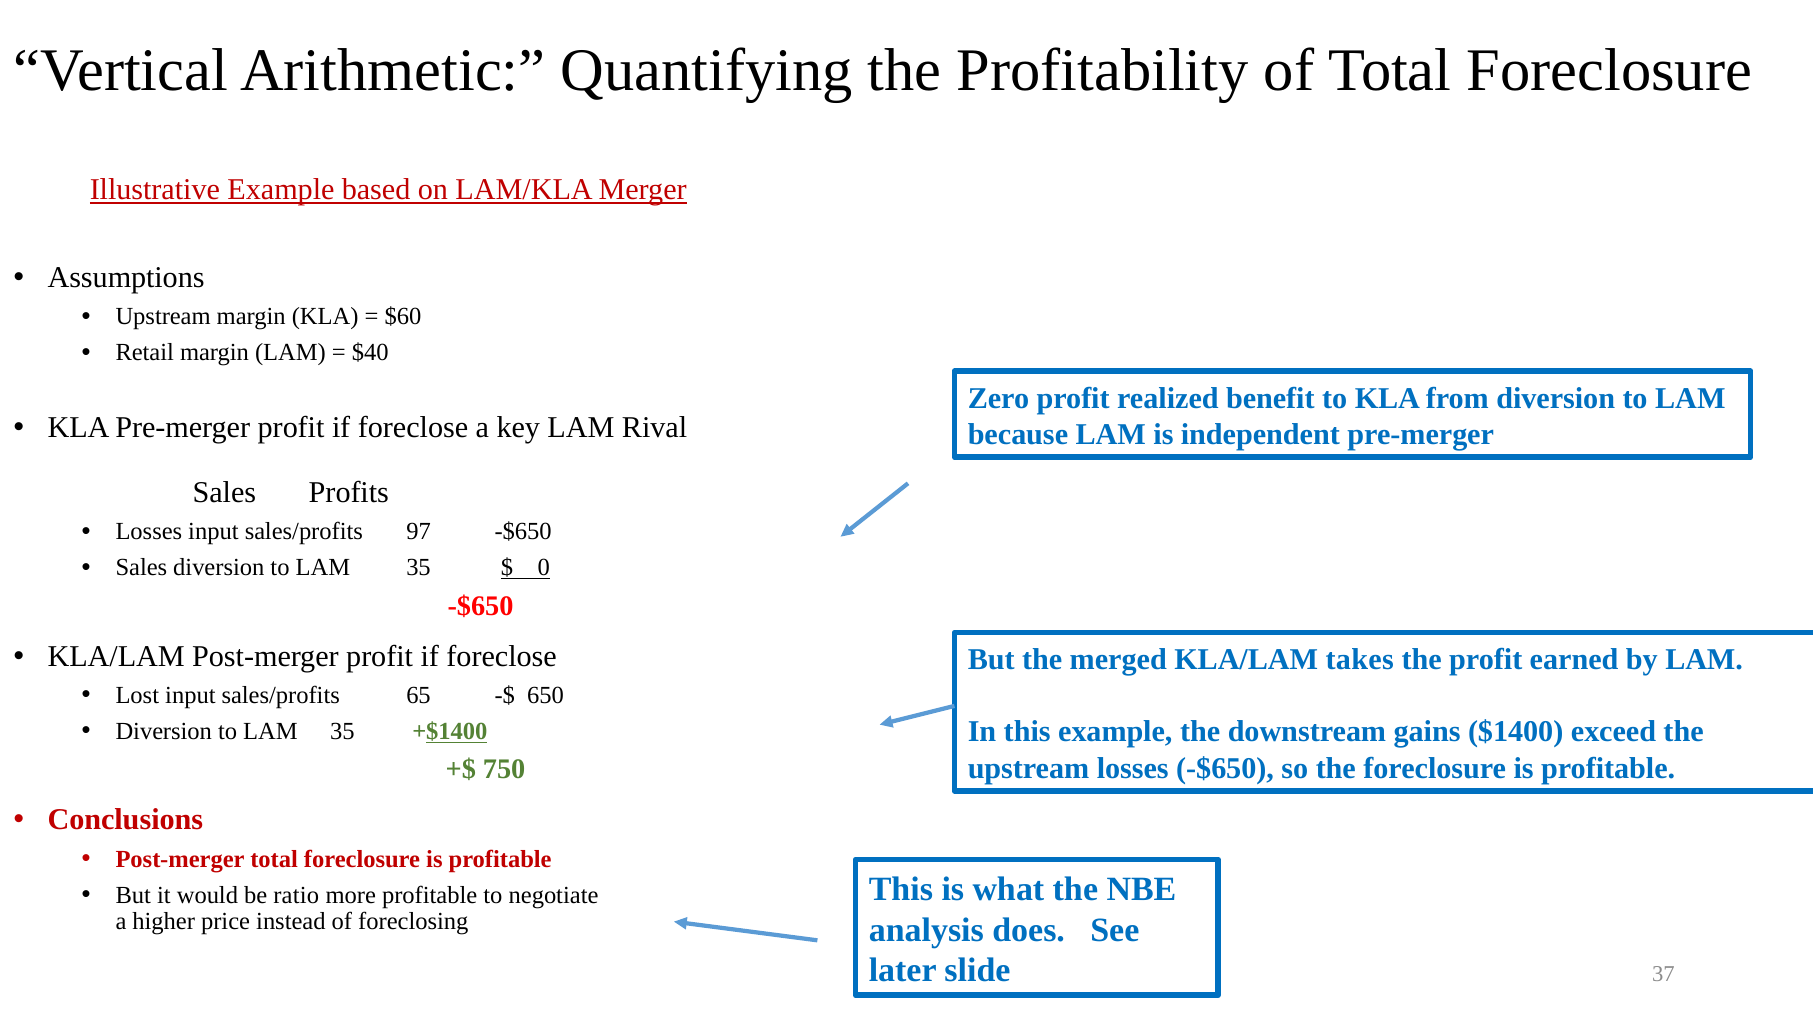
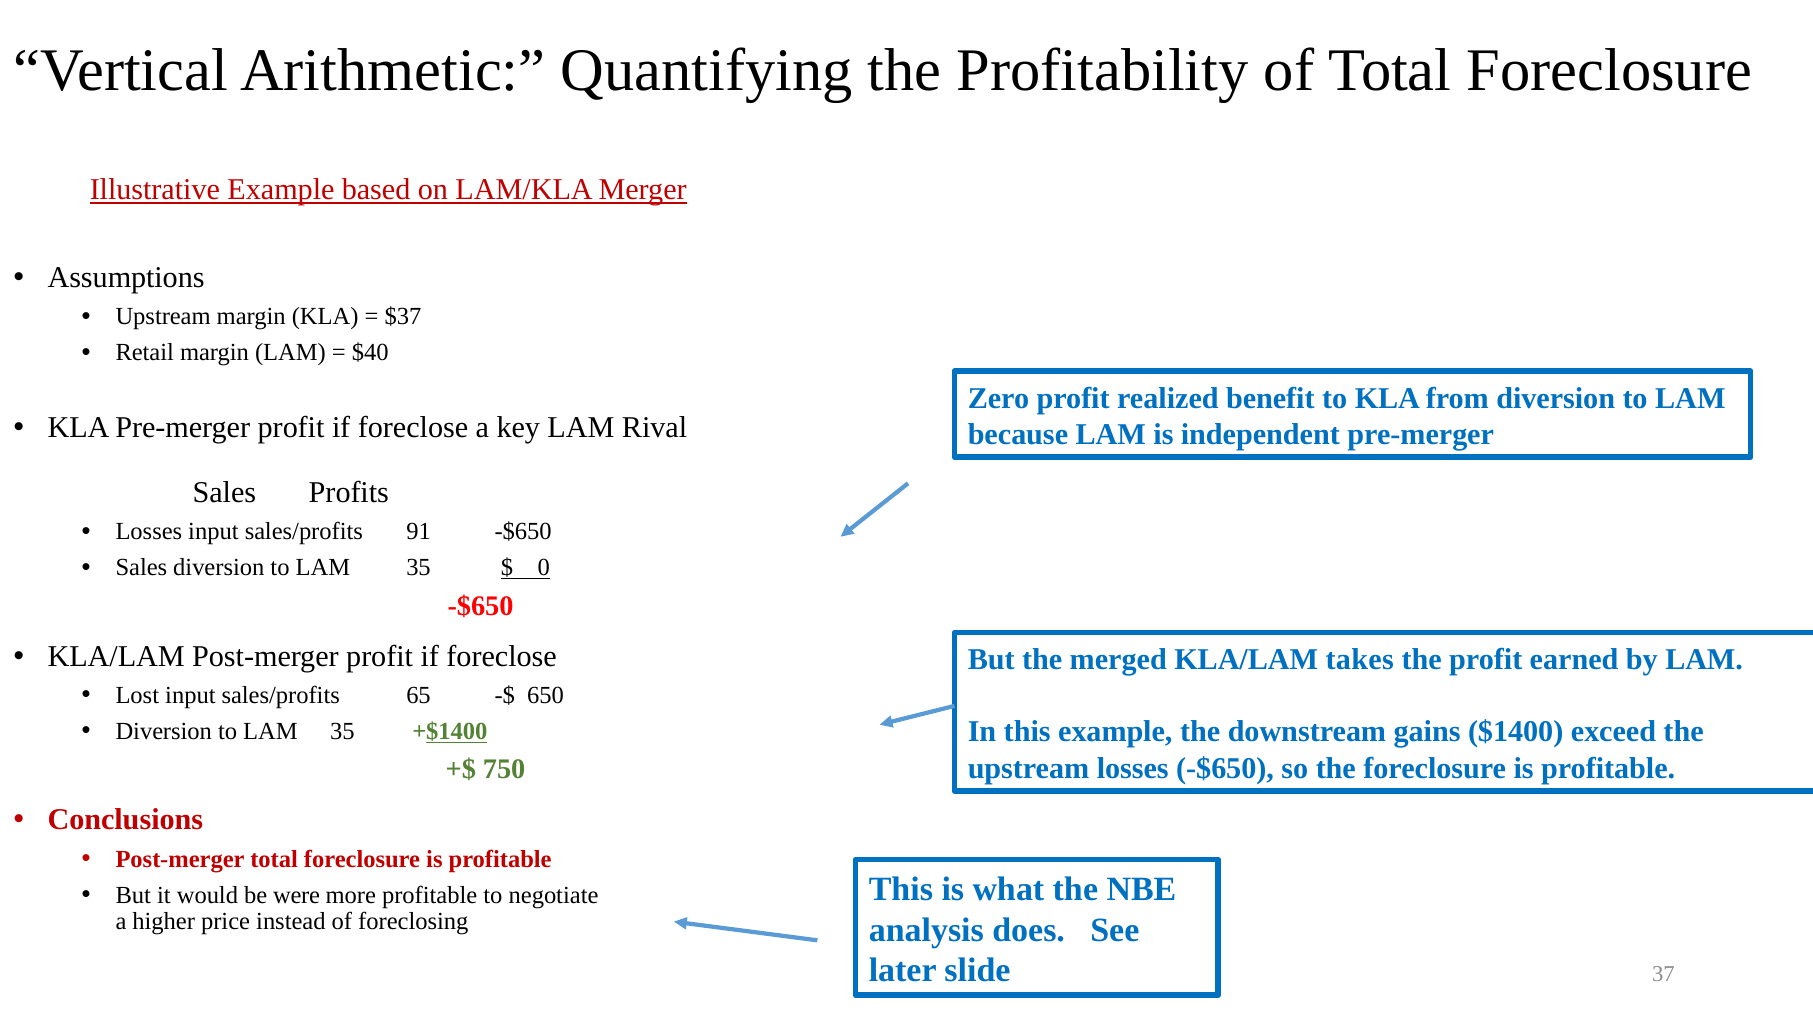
$60: $60 -> $37
97: 97 -> 91
ratio: ratio -> were
